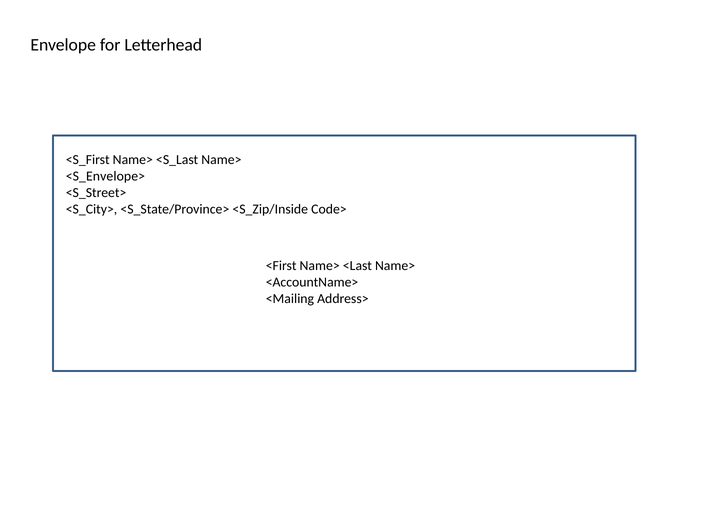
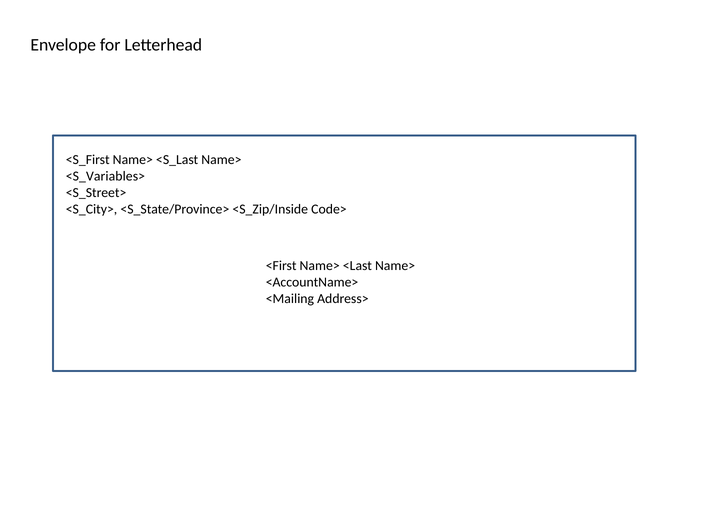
<S_Envelope>: <S_Envelope> -> <S_Variables>
